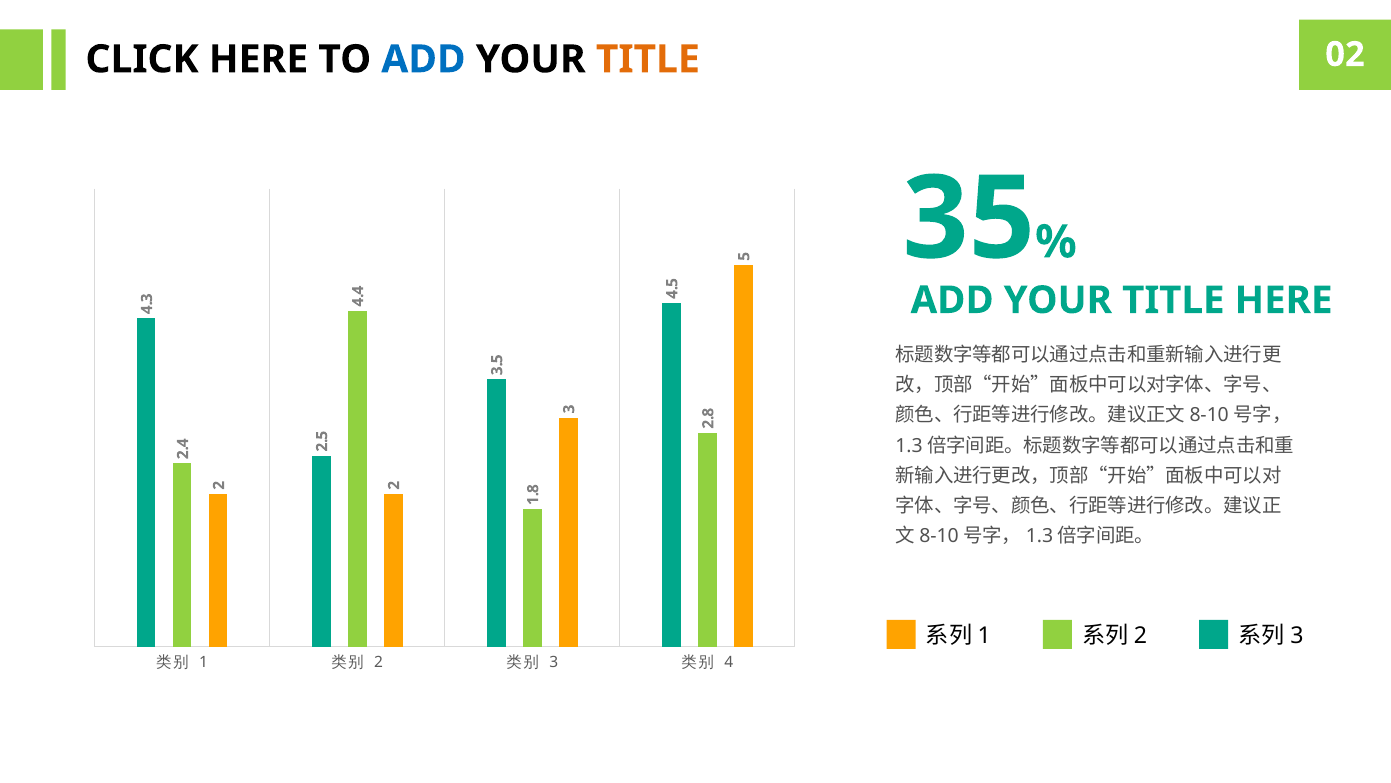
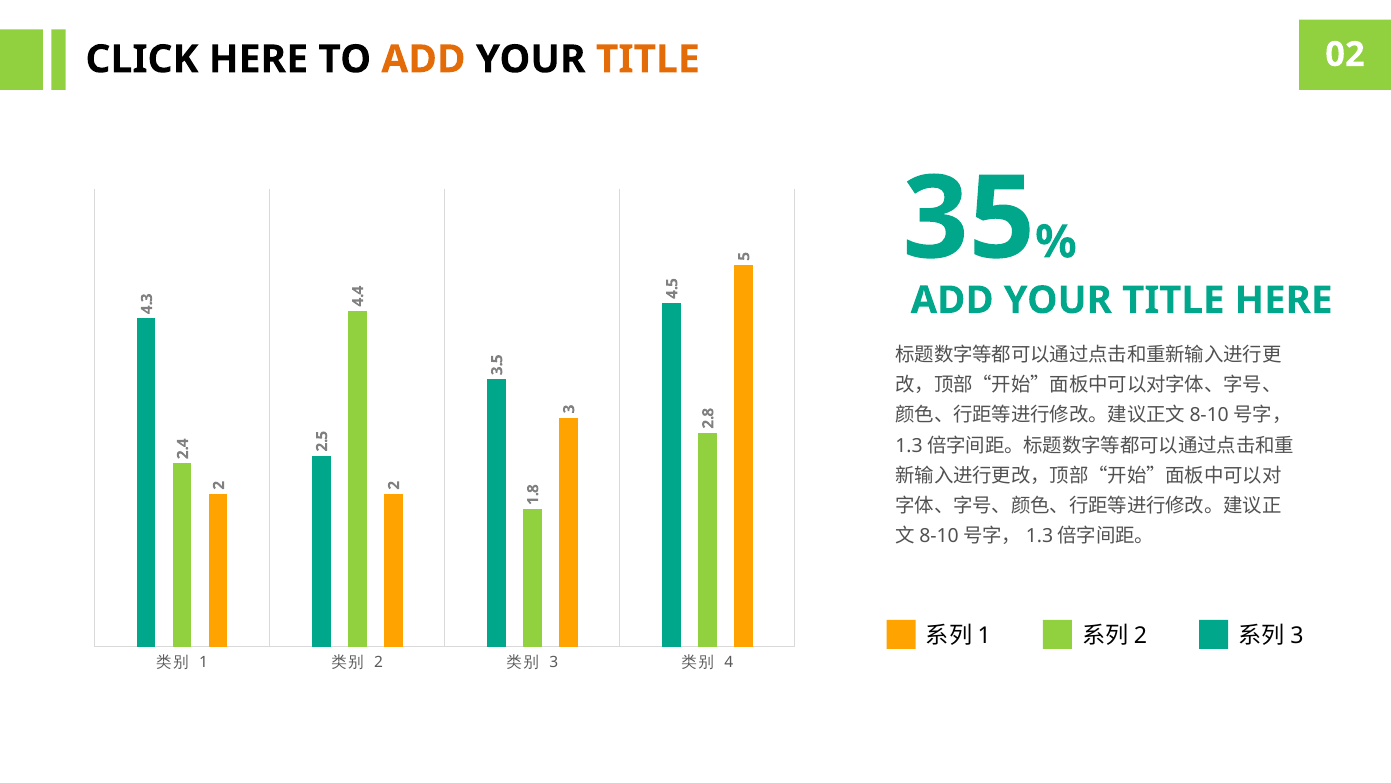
ADD at (423, 59) colour: blue -> orange
